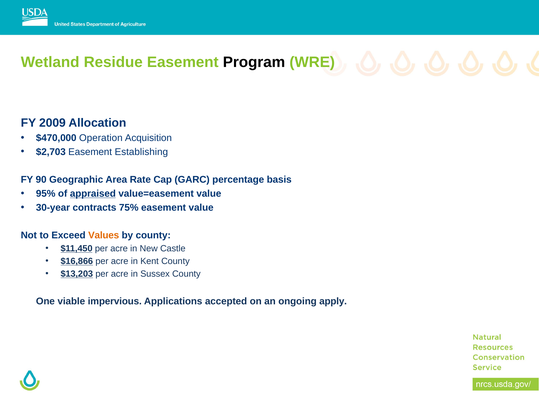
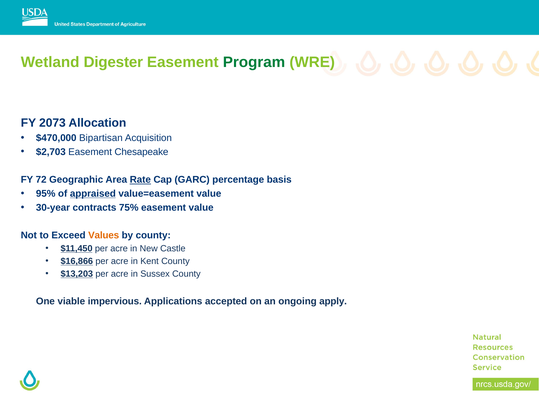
Residue: Residue -> Digester
Program colour: black -> green
2009: 2009 -> 2073
Operation: Operation -> Bipartisan
Establishing: Establishing -> Chesapeake
90: 90 -> 72
Rate underline: none -> present
